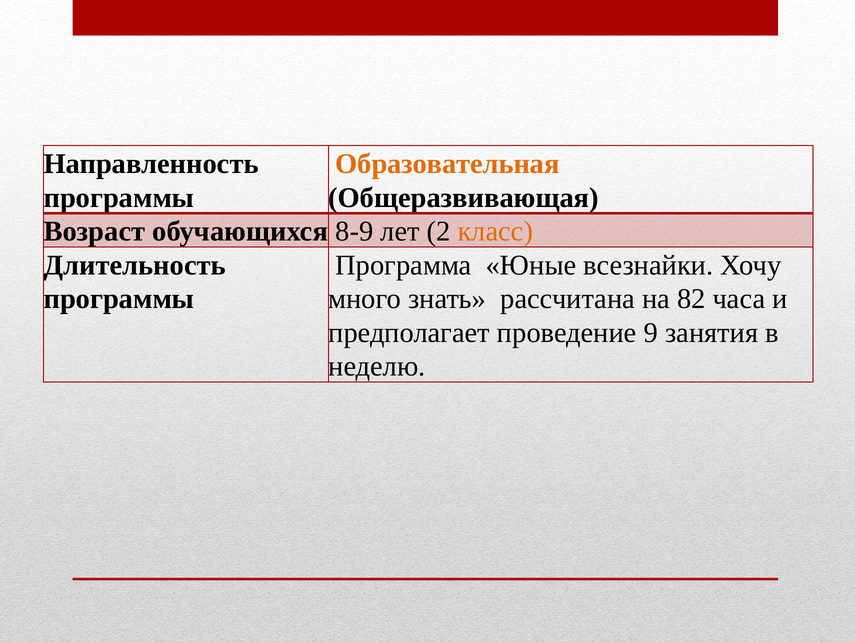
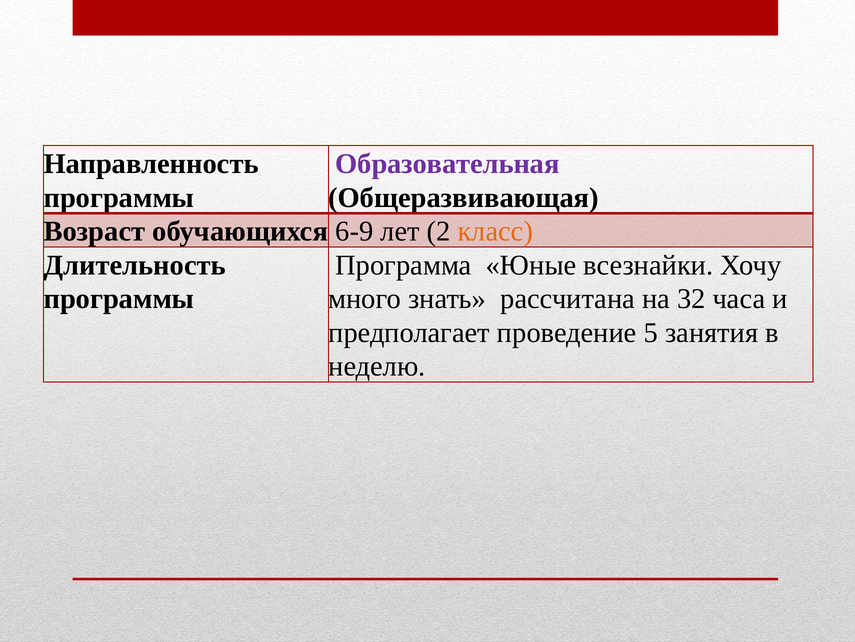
Образовательная colour: orange -> purple
8-9: 8-9 -> 6-9
82: 82 -> 32
9: 9 -> 5
